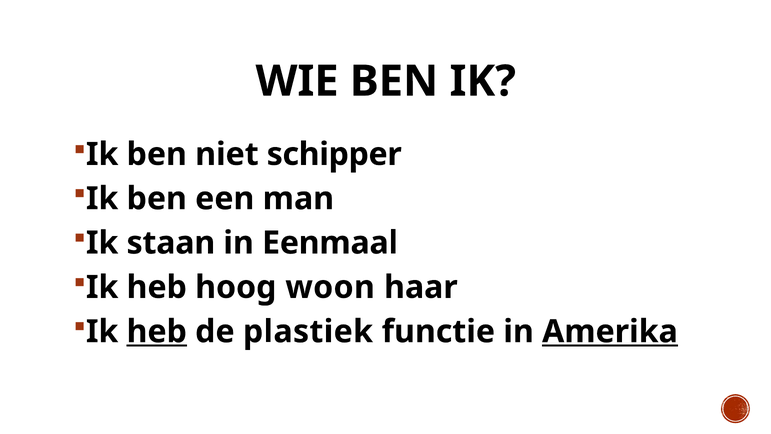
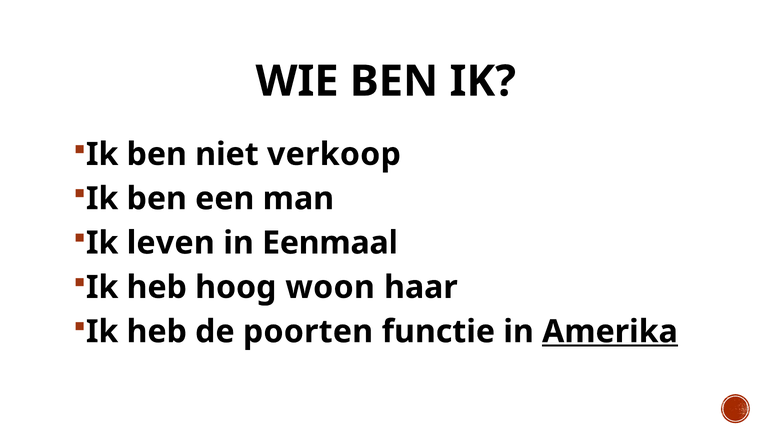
schipper: schipper -> verkoop
staan: staan -> leven
heb at (157, 331) underline: present -> none
plastiek: plastiek -> poorten
